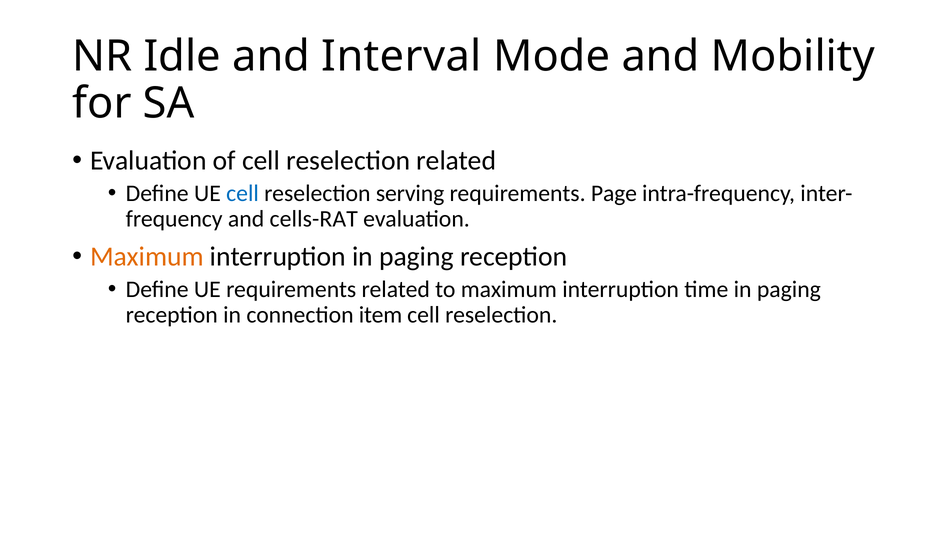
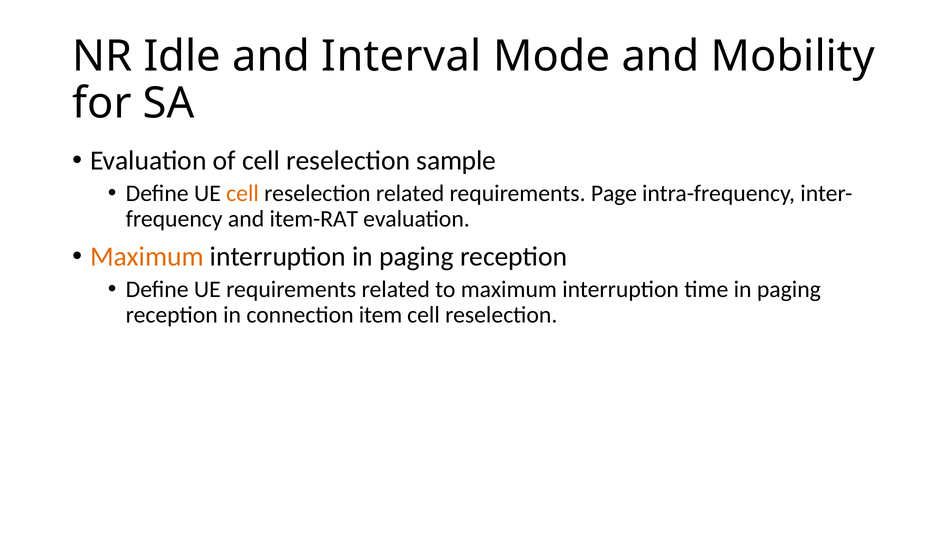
reselection related: related -> sample
cell at (243, 193) colour: blue -> orange
reselection serving: serving -> related
cells-RAT: cells-RAT -> item-RAT
